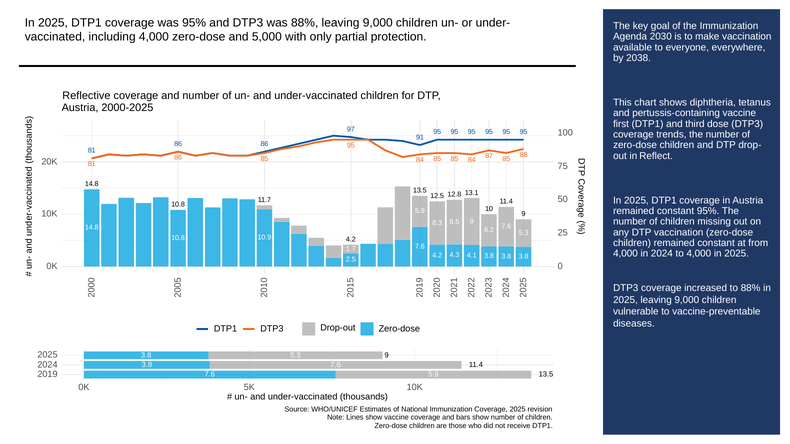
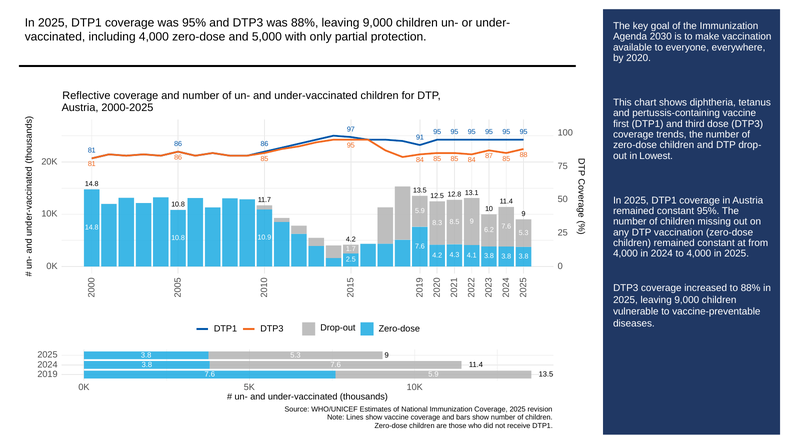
2038: 2038 -> 2020
Reflect: Reflect -> Lowest
